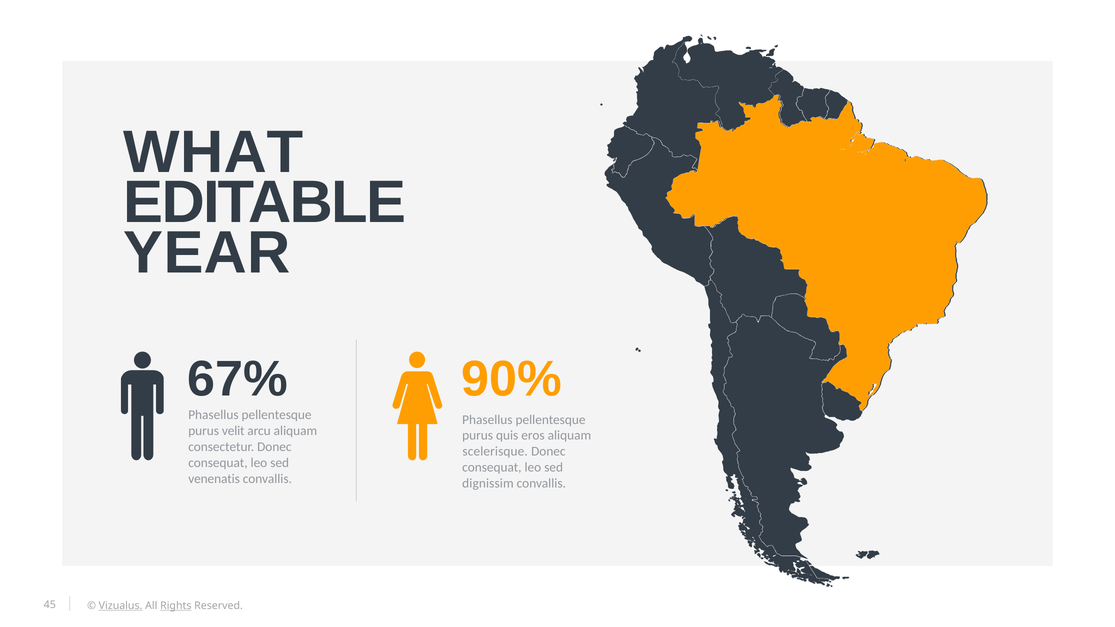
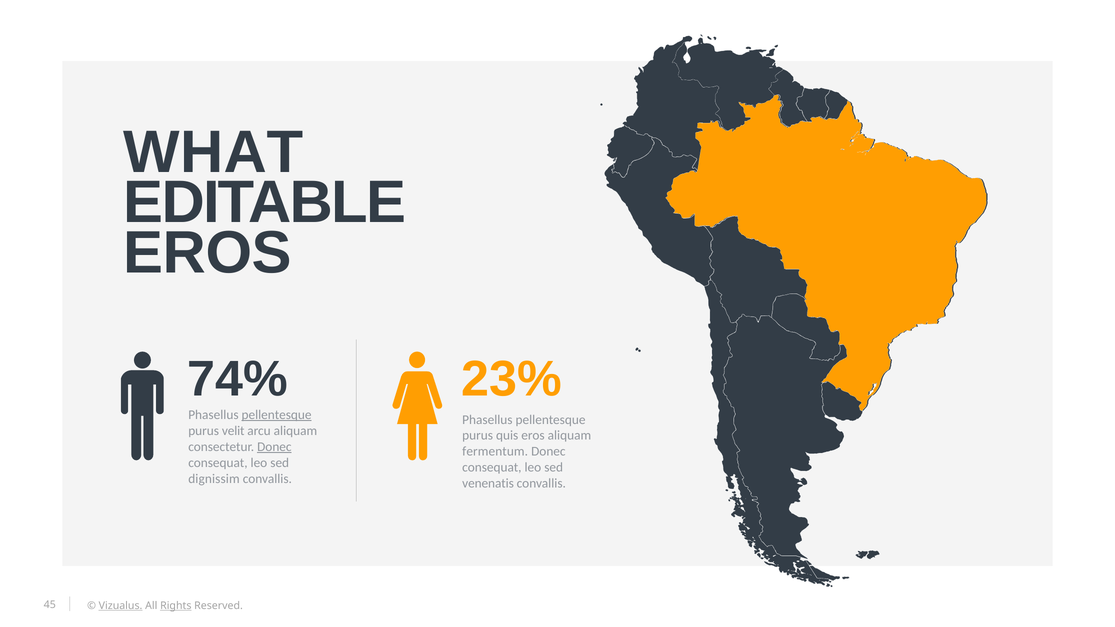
YEAR at (207, 253): YEAR -> EROS
67%: 67% -> 74%
90%: 90% -> 23%
pellentesque at (277, 415) underline: none -> present
Donec at (274, 447) underline: none -> present
scelerisque: scelerisque -> fermentum
venenatis: venenatis -> dignissim
dignissim: dignissim -> venenatis
